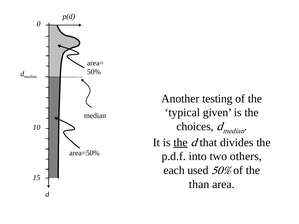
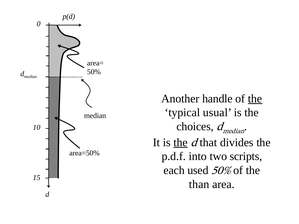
testing: testing -> handle
the at (255, 99) underline: none -> present
given: given -> usual
others: others -> scripts
